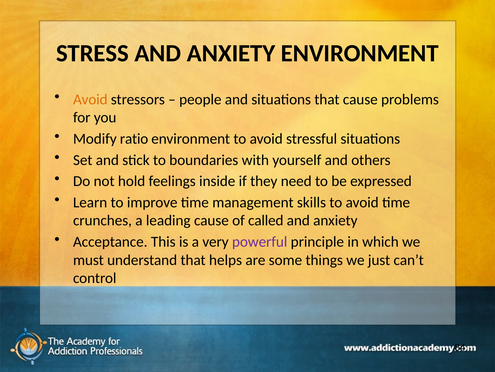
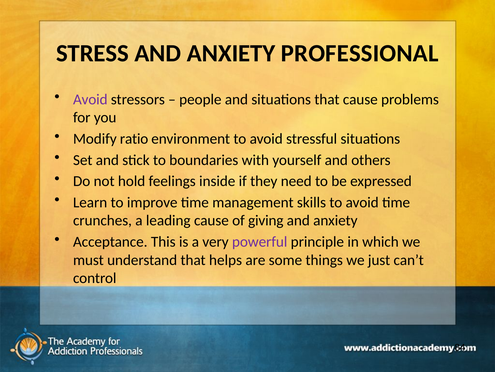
ANXIETY ENVIRONMENT: ENVIRONMENT -> PROFESSIONAL
Avoid at (90, 99) colour: orange -> purple
called: called -> giving
